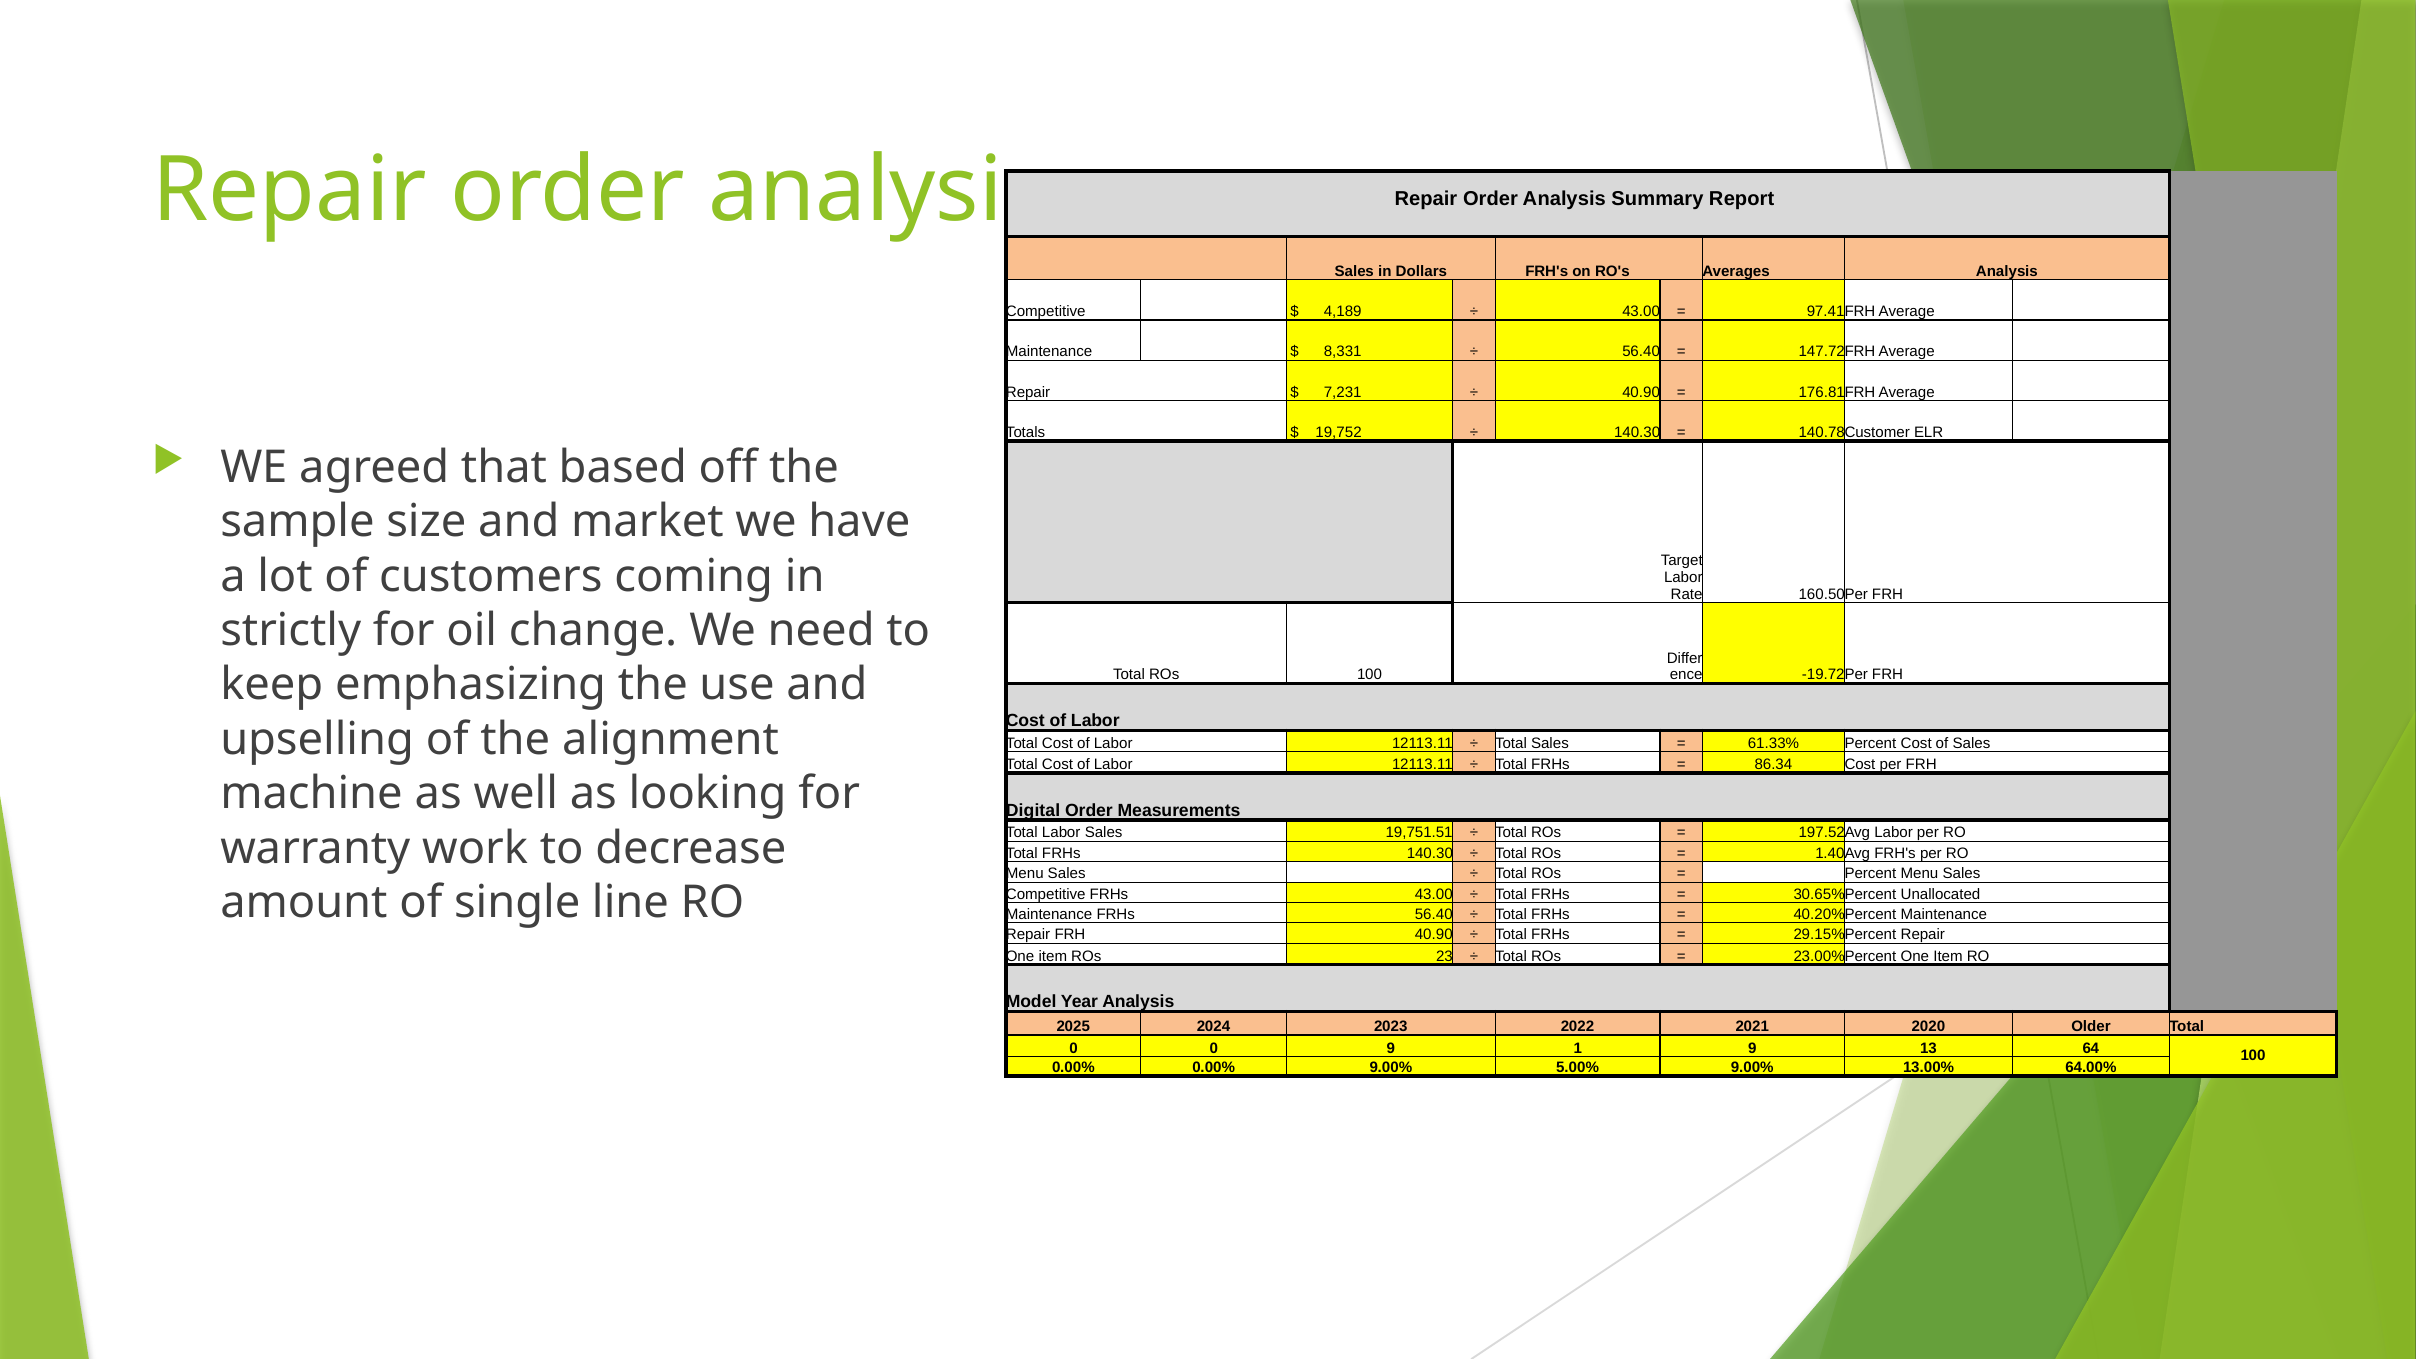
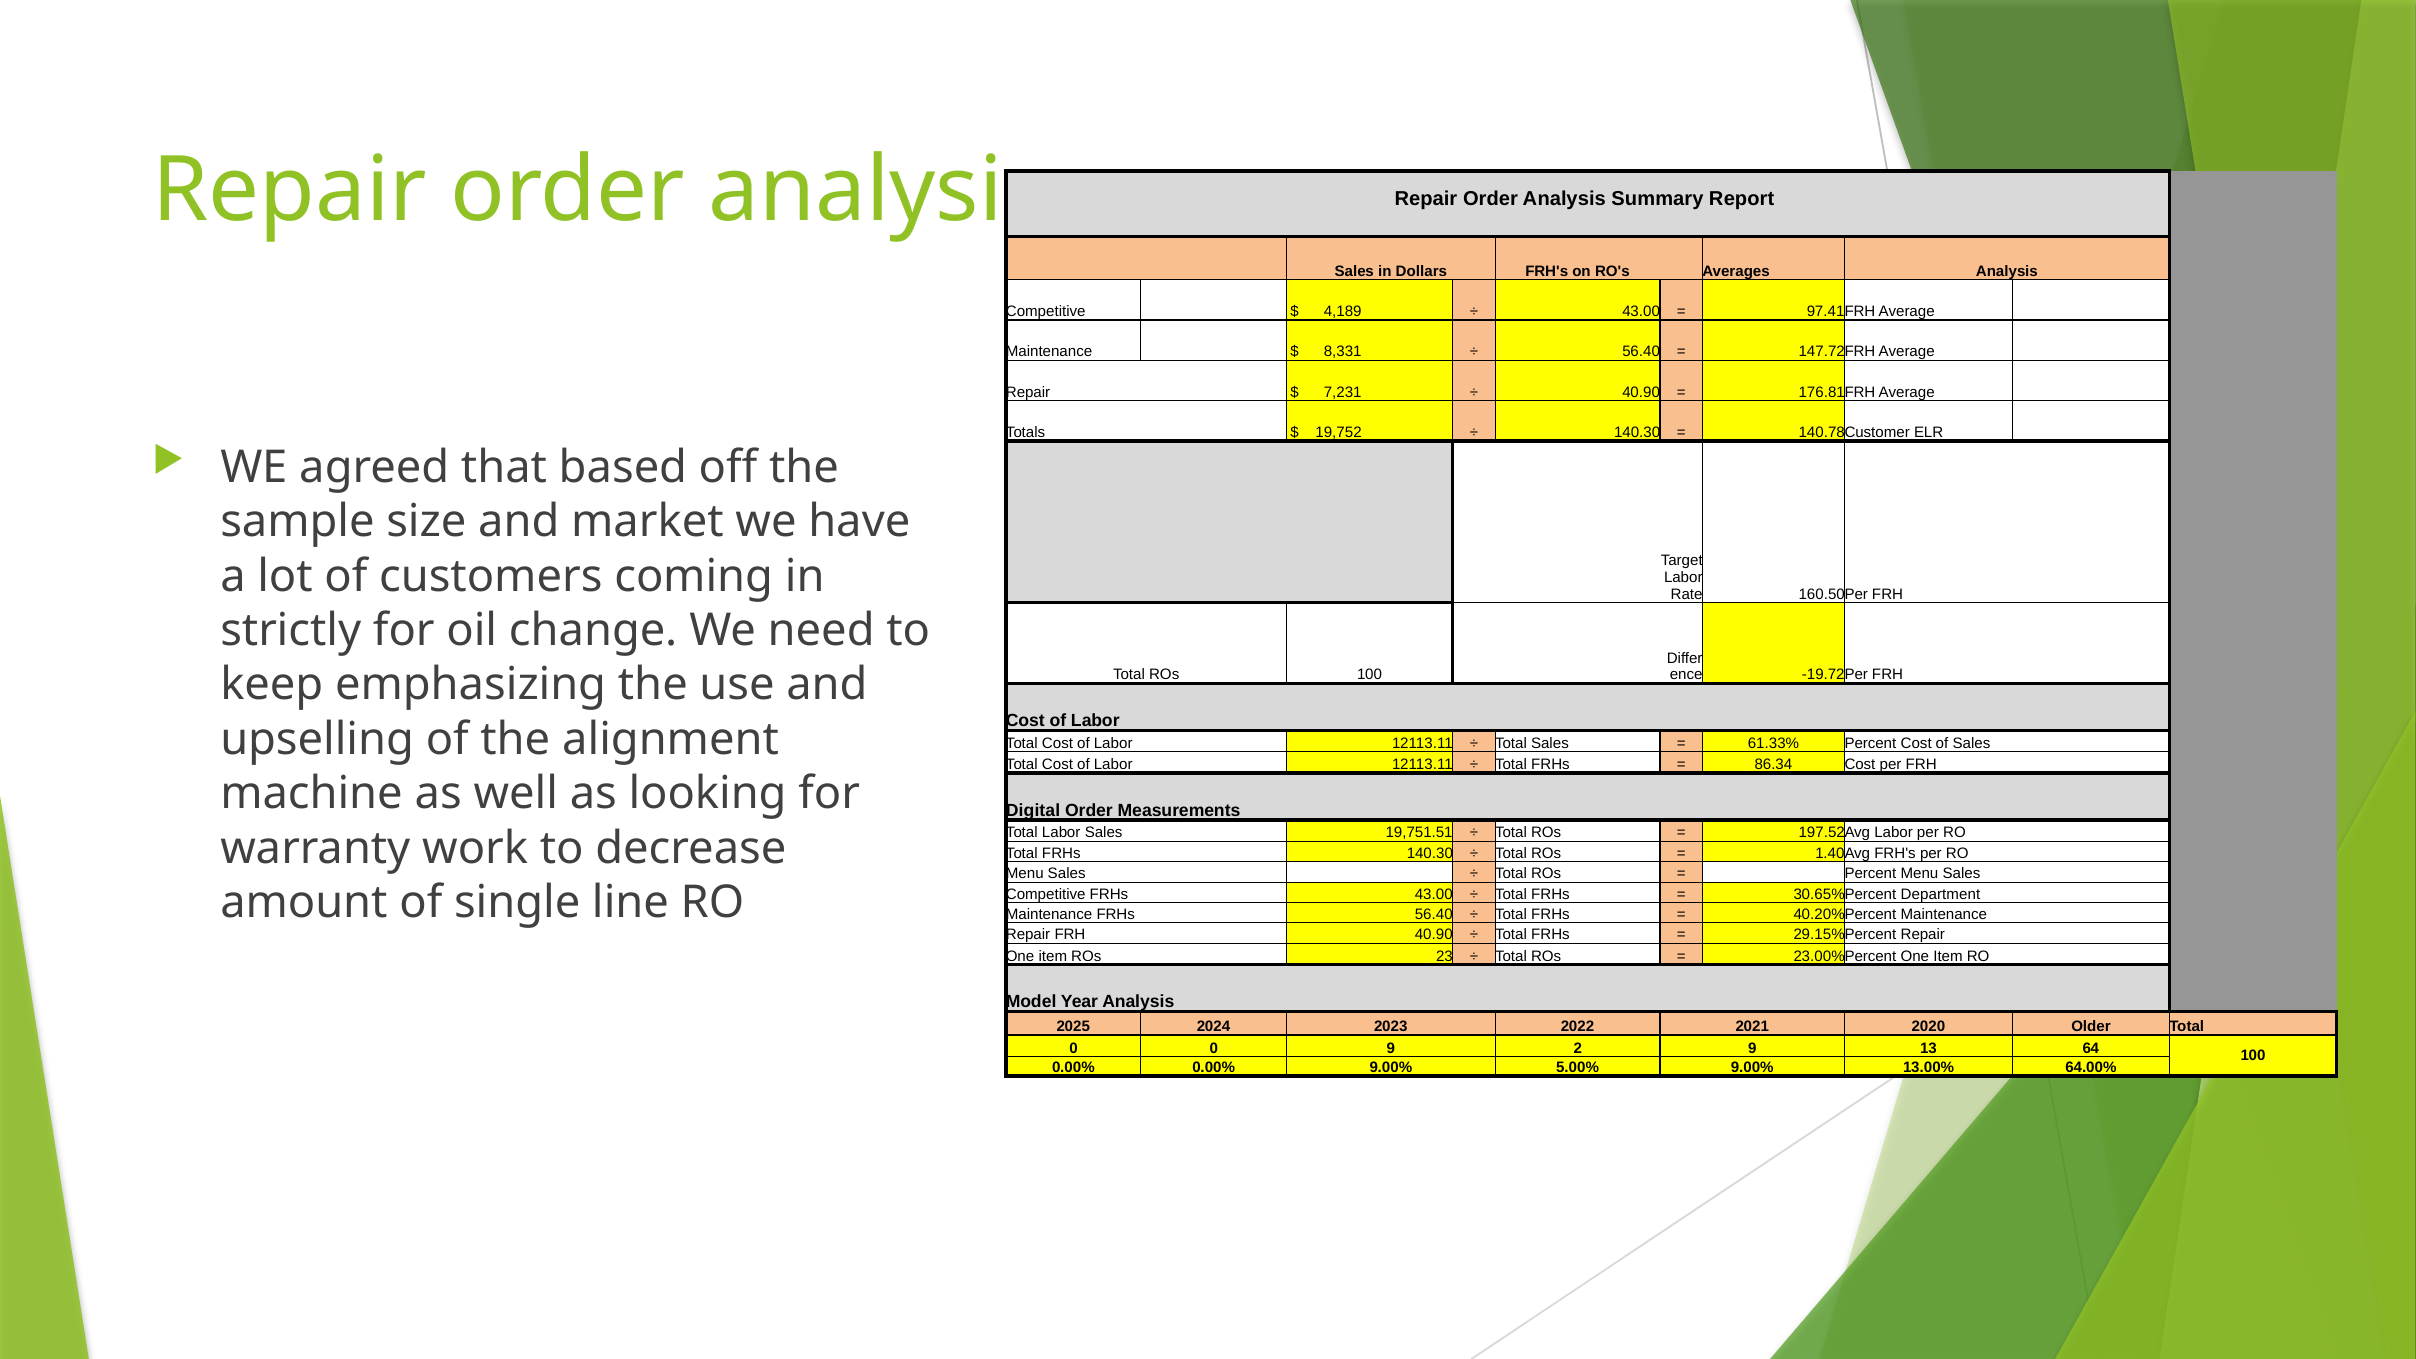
Unallocated: Unallocated -> Department
1: 1 -> 2
